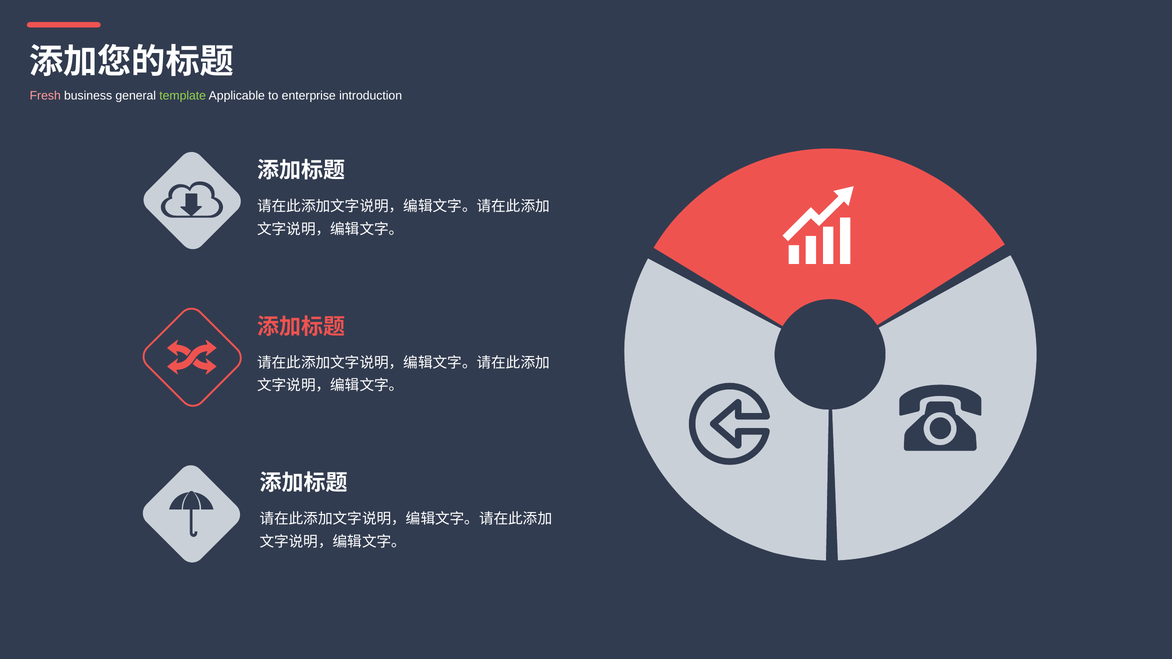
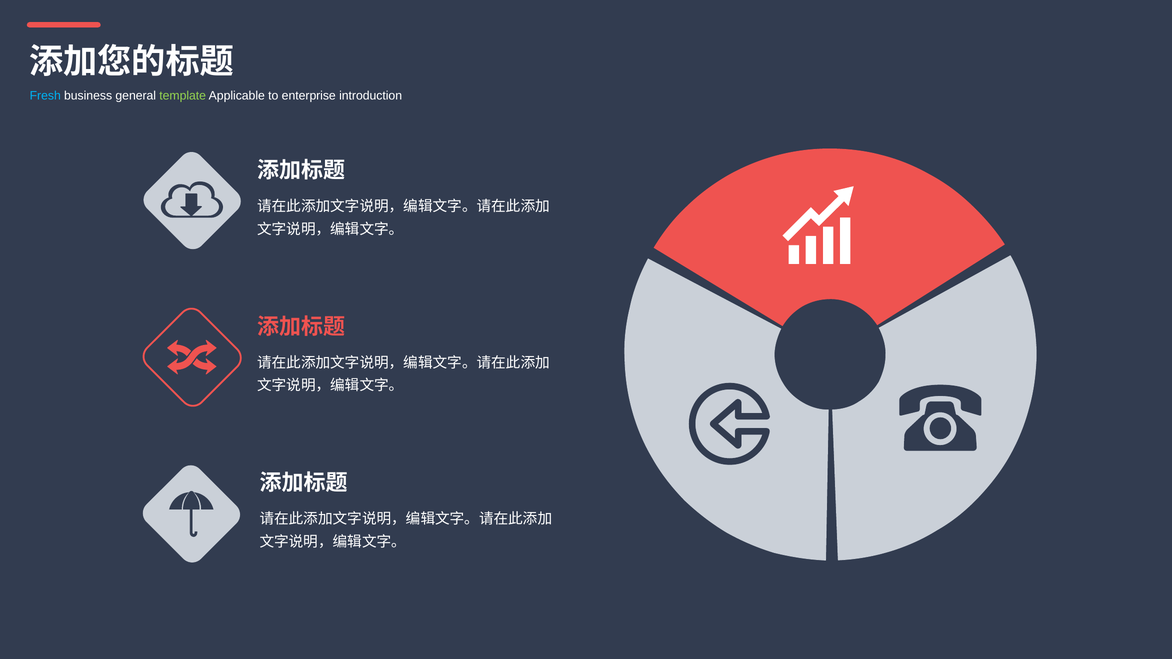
Fresh colour: pink -> light blue
